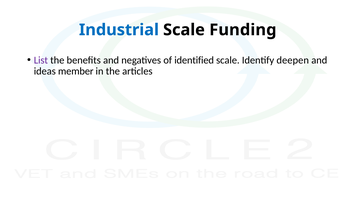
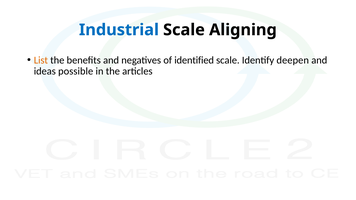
Funding: Funding -> Aligning
List colour: purple -> orange
member: member -> possible
